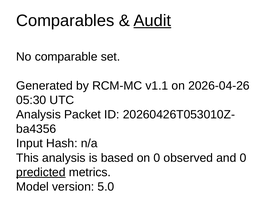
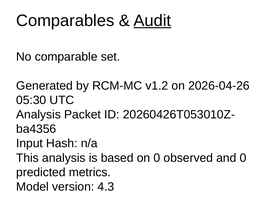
v1.1: v1.1 -> v1.2
predicted underline: present -> none
5.0: 5.0 -> 4.3
